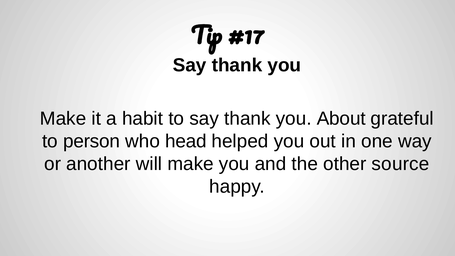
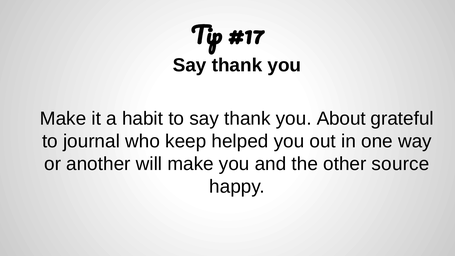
person: person -> journal
head: head -> keep
